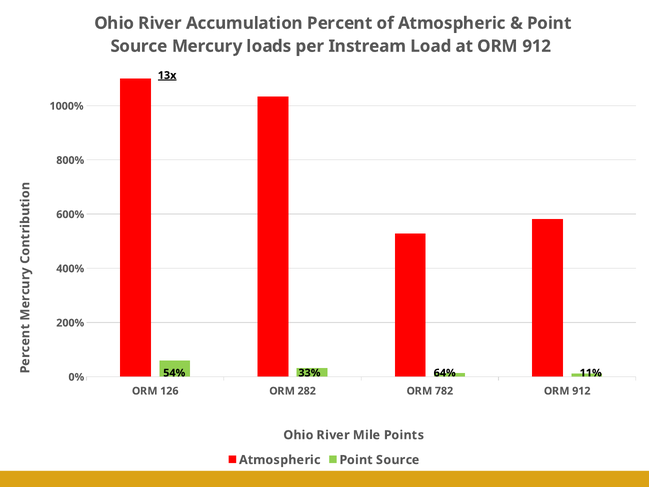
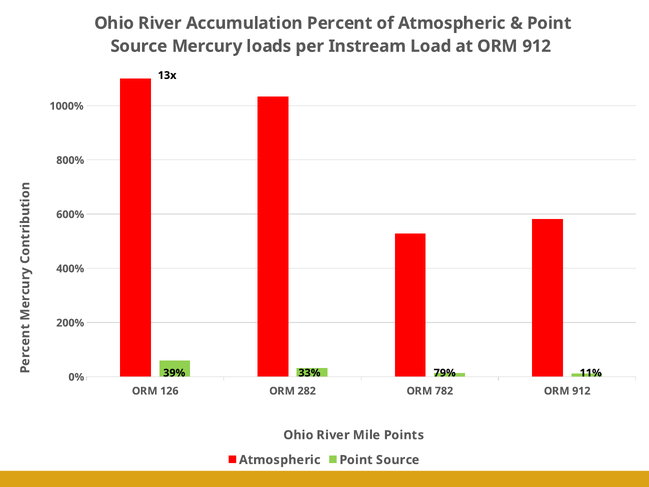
13x underline: present -> none
54%: 54% -> 39%
64%: 64% -> 79%
